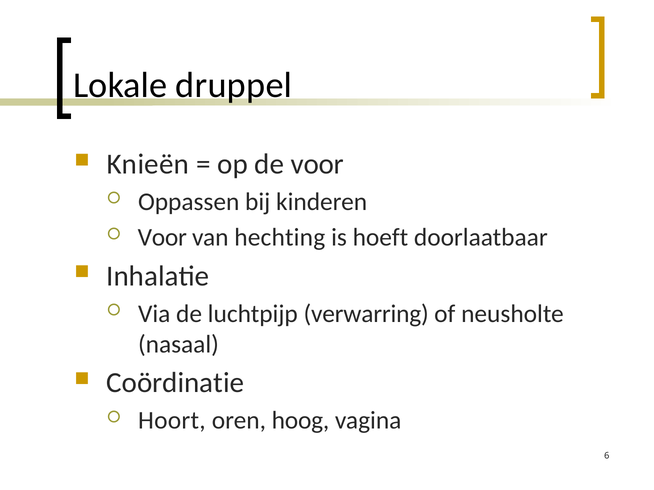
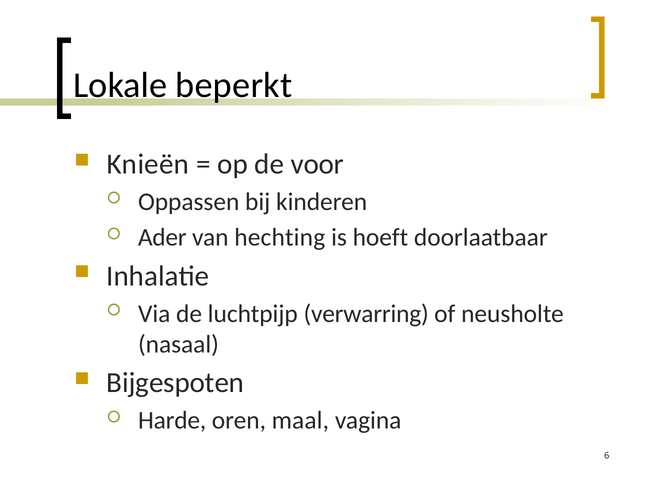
druppel: druppel -> beperkt
Voor at (162, 238): Voor -> Ader
Coördinatie: Coördinatie -> Bijgespoten
Hoort: Hoort -> Harde
hoog: hoog -> maal
